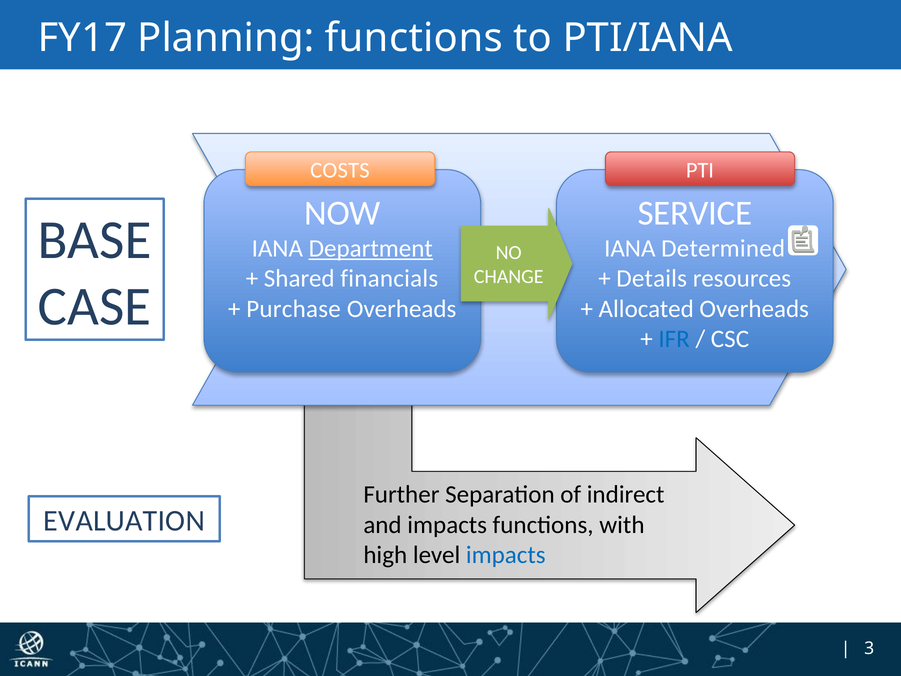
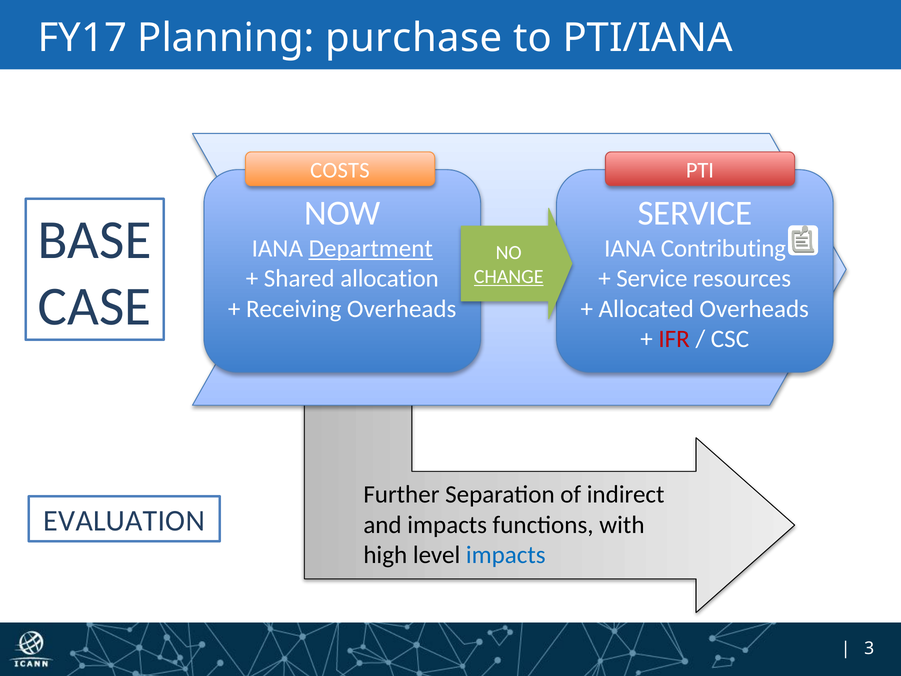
Planning functions: functions -> purchase
Determined: Determined -> Contributing
financials: financials -> allocation
Details at (652, 279): Details -> Service
CHANGE underline: none -> present
Purchase: Purchase -> Receiving
IFR colour: blue -> red
